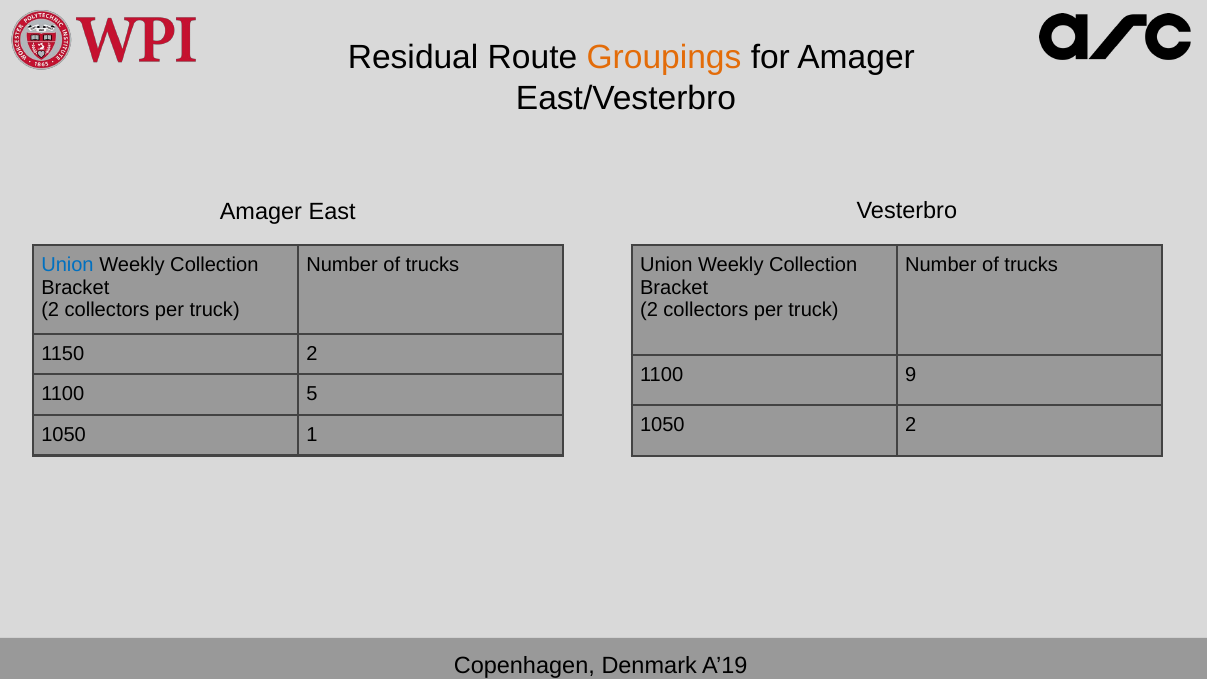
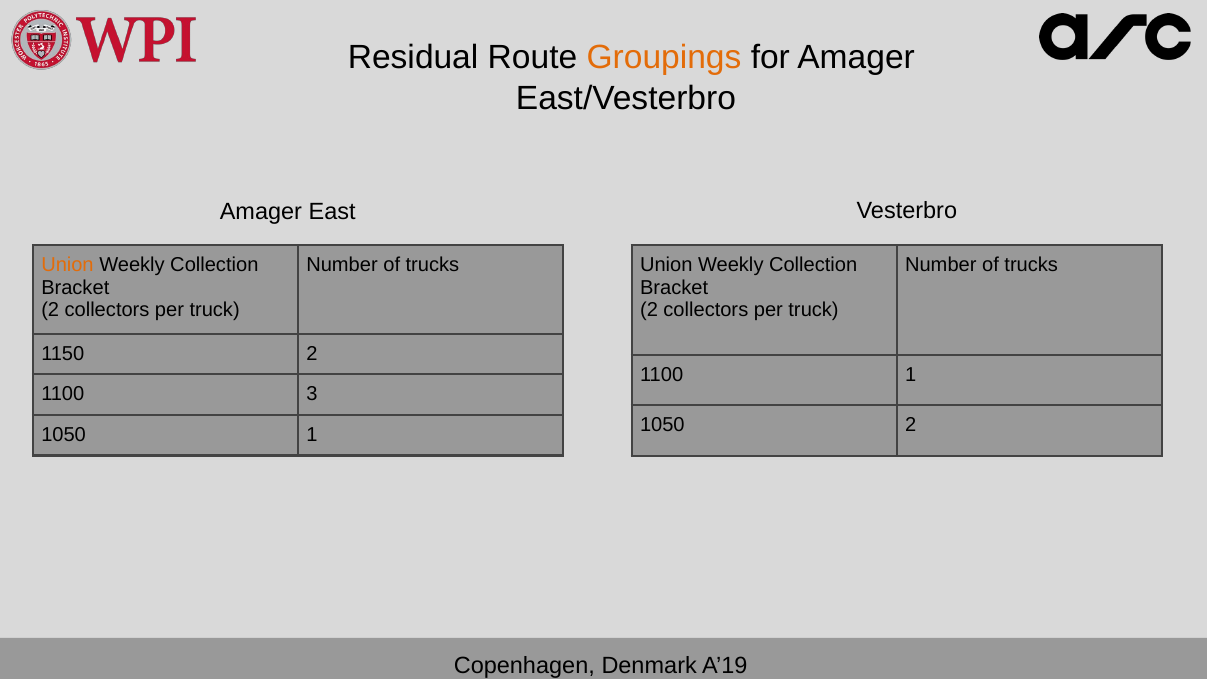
Union at (67, 265) colour: blue -> orange
1100 9: 9 -> 1
5: 5 -> 3
